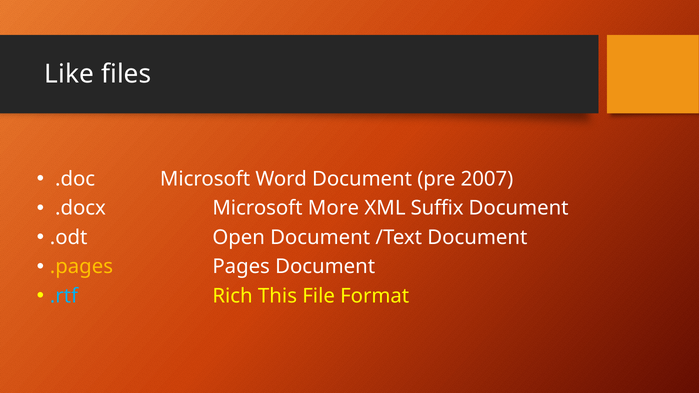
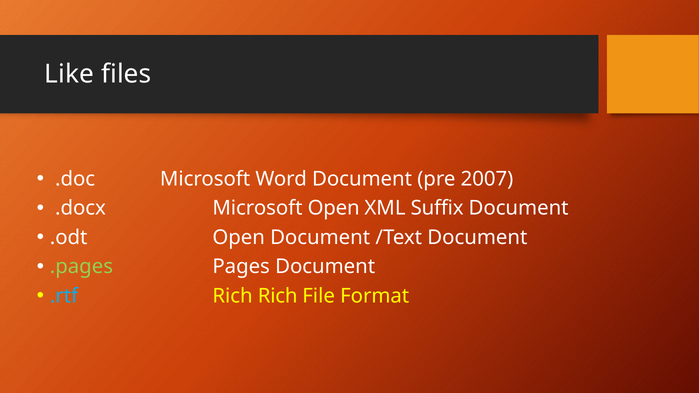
Microsoft More: More -> Open
.pages colour: yellow -> light green
Rich This: This -> Rich
